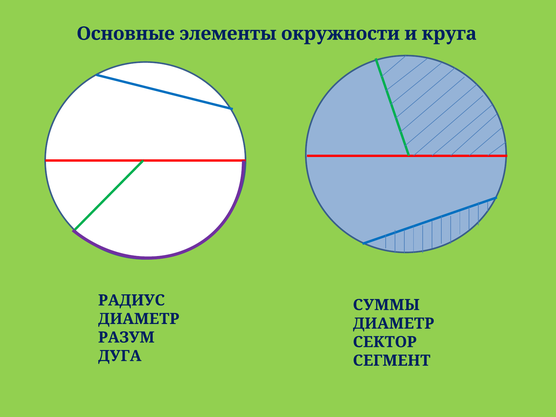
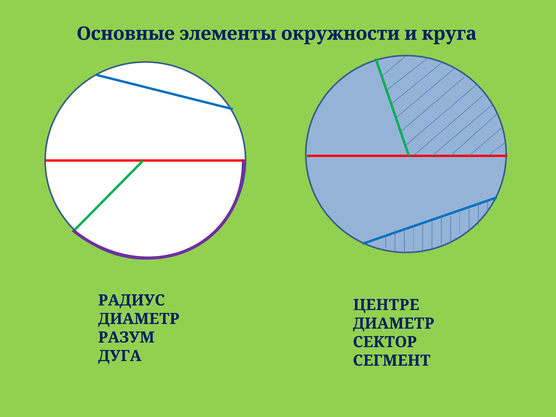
СУММЫ: СУММЫ -> ЦЕНТРЕ
